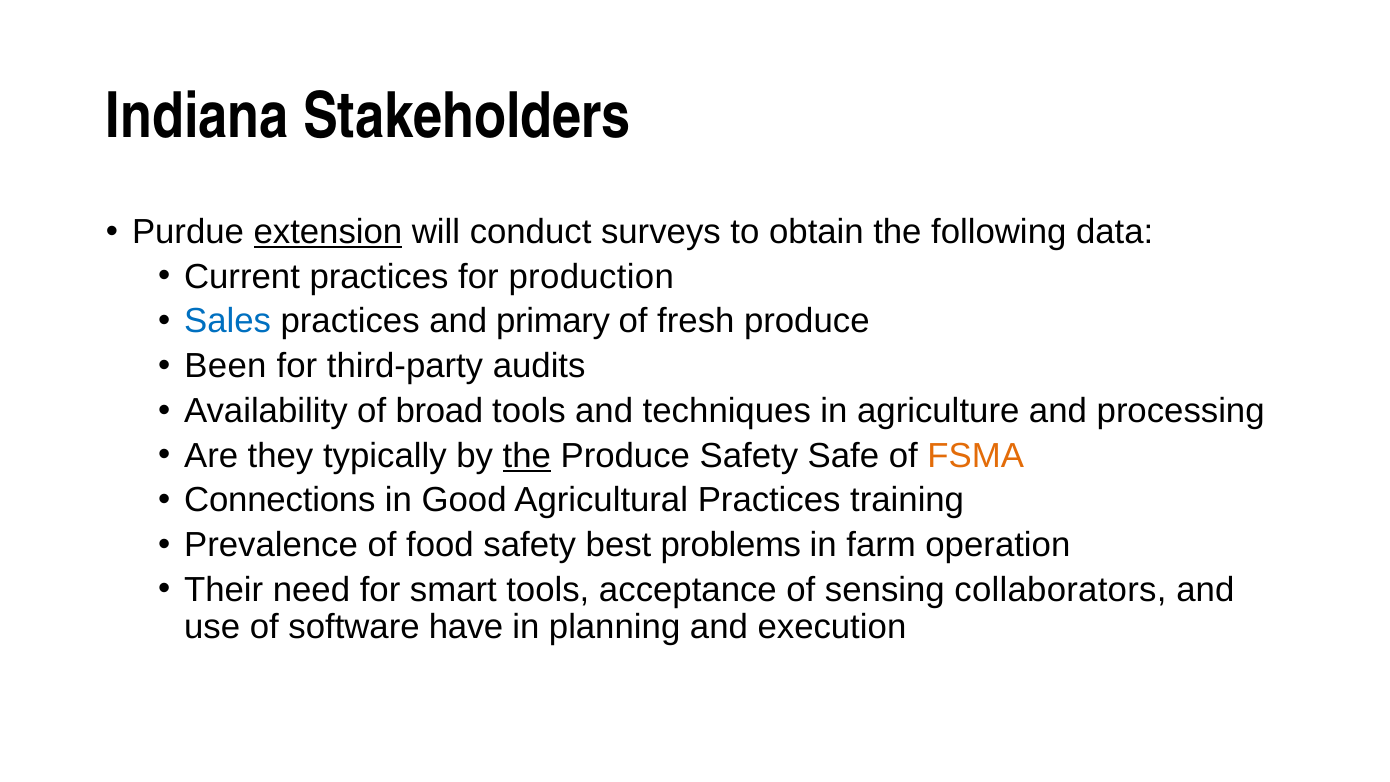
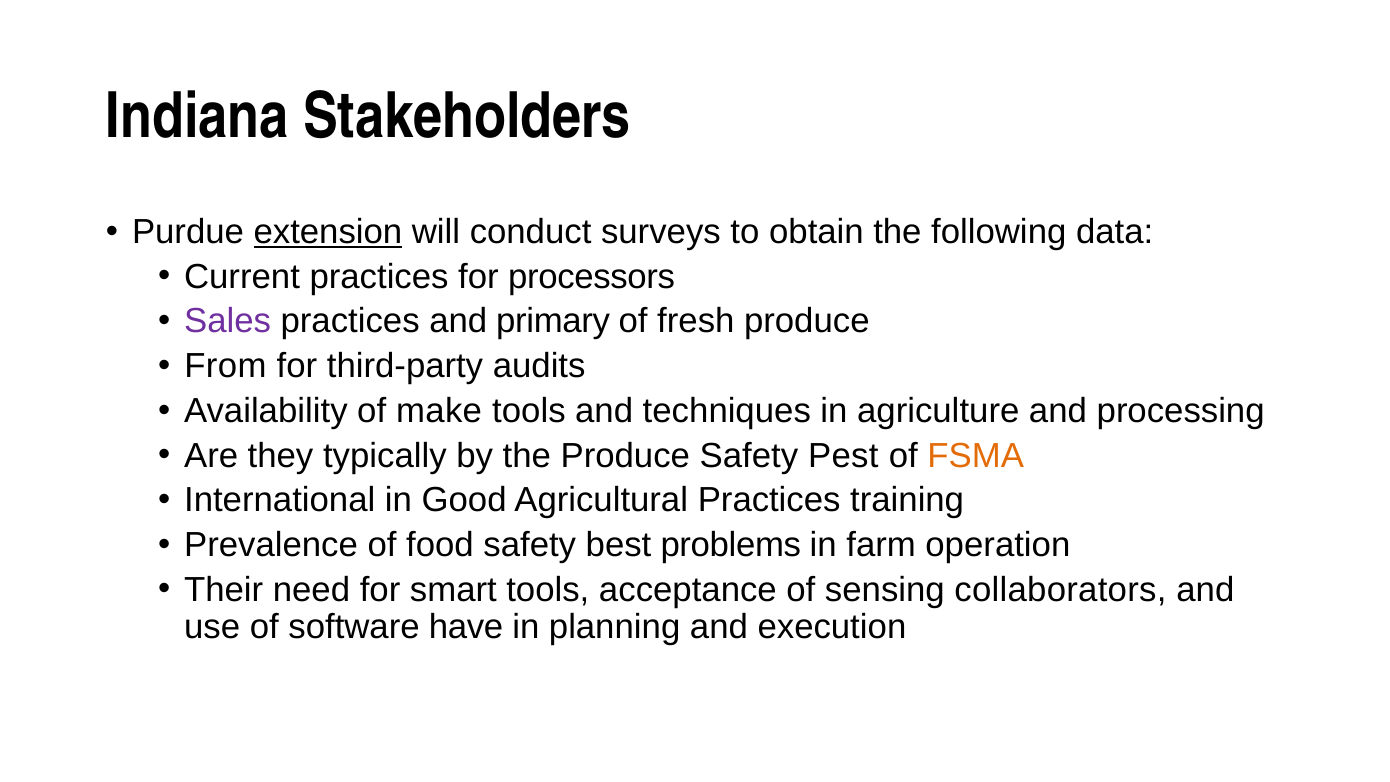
production: production -> processors
Sales colour: blue -> purple
Been: Been -> From
broad: broad -> make
the at (527, 456) underline: present -> none
Safe: Safe -> Pest
Connections: Connections -> International
